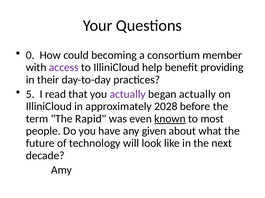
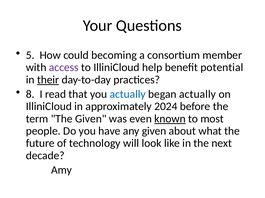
0: 0 -> 5
providing: providing -> potential
their underline: none -> present
5: 5 -> 8
actually at (128, 94) colour: purple -> blue
2028: 2028 -> 2024
The Rapid: Rapid -> Given
